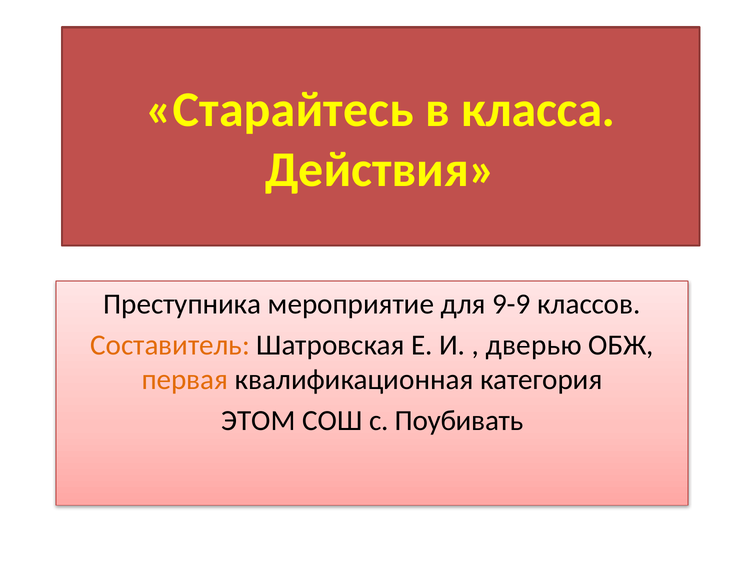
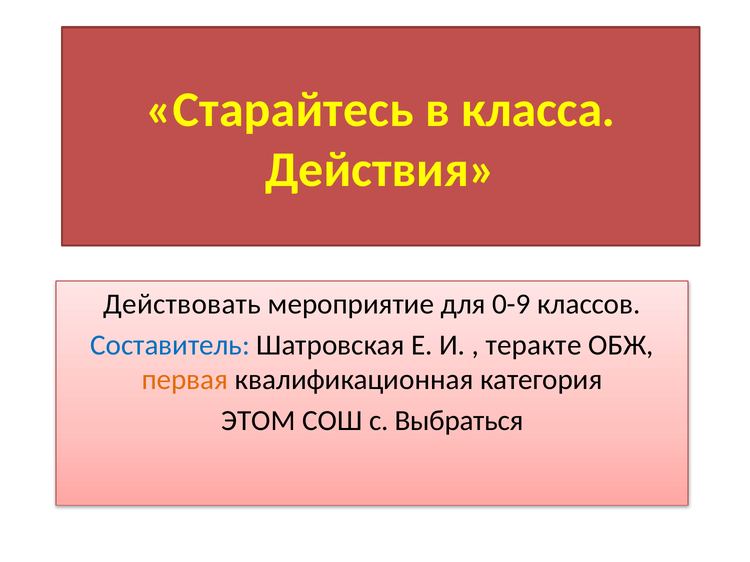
Преступника: Преступника -> Действовать
9-9: 9-9 -> 0-9
Составитель colour: orange -> blue
дверью: дверью -> теракте
Поубивать: Поубивать -> Выбраться
